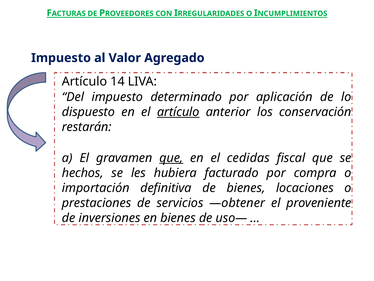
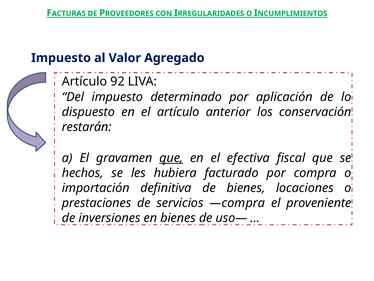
14: 14 -> 92
artículo at (178, 112) underline: present -> none
cedidas: cedidas -> efectiva
—obtener: —obtener -> —compra
